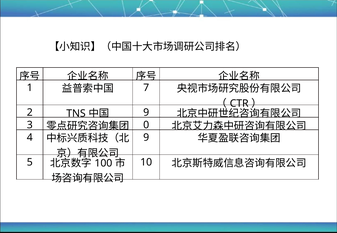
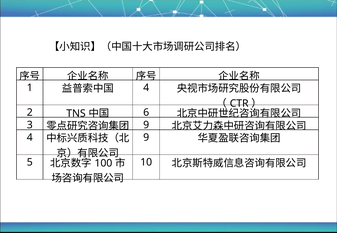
7 at (146, 88): 7 -> 4
9 at (146, 113): 9 -> 6
0 at (146, 125): 0 -> 9
